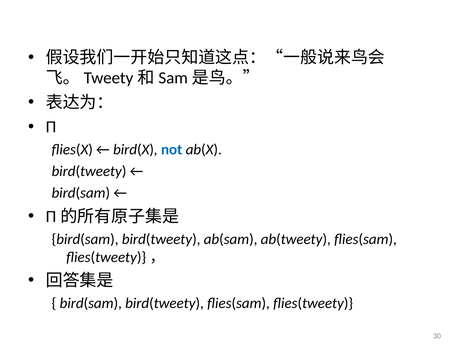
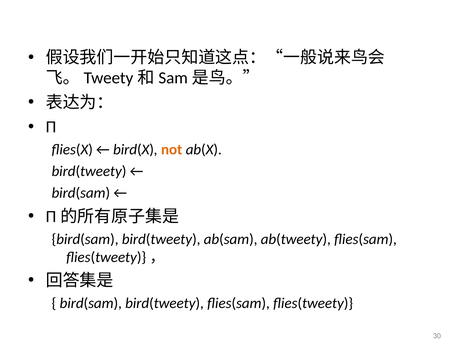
not colour: blue -> orange
